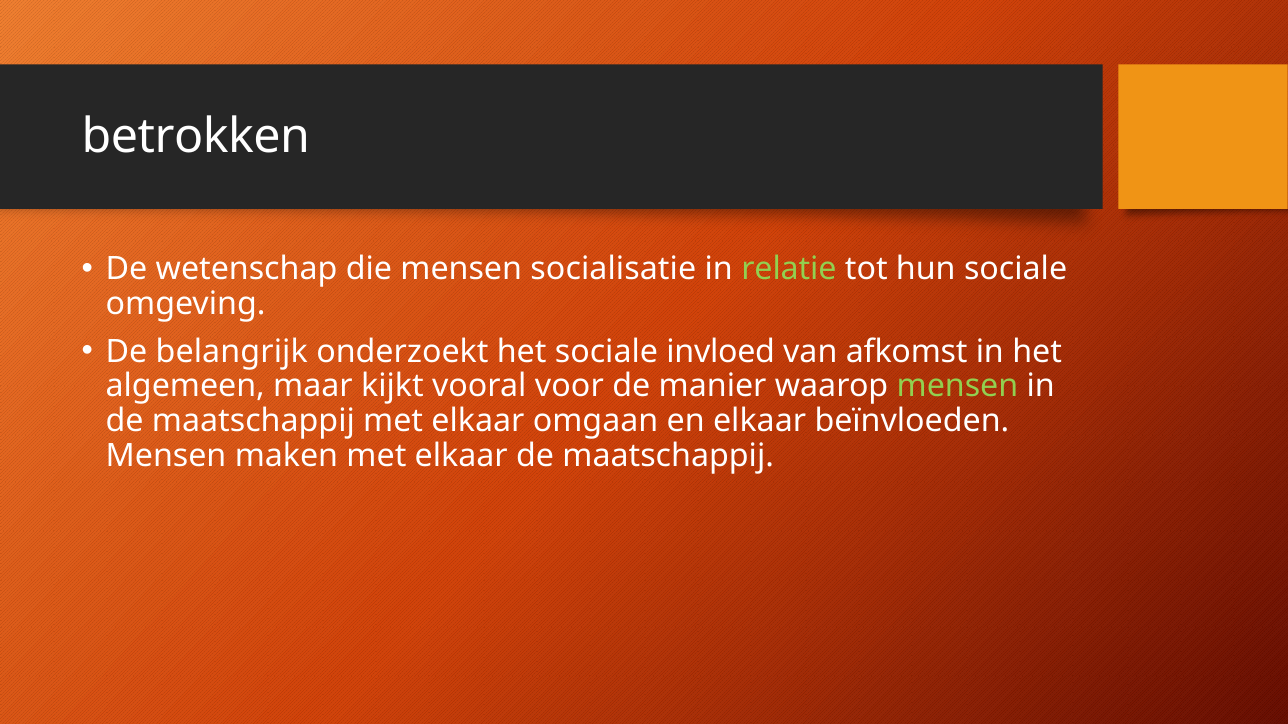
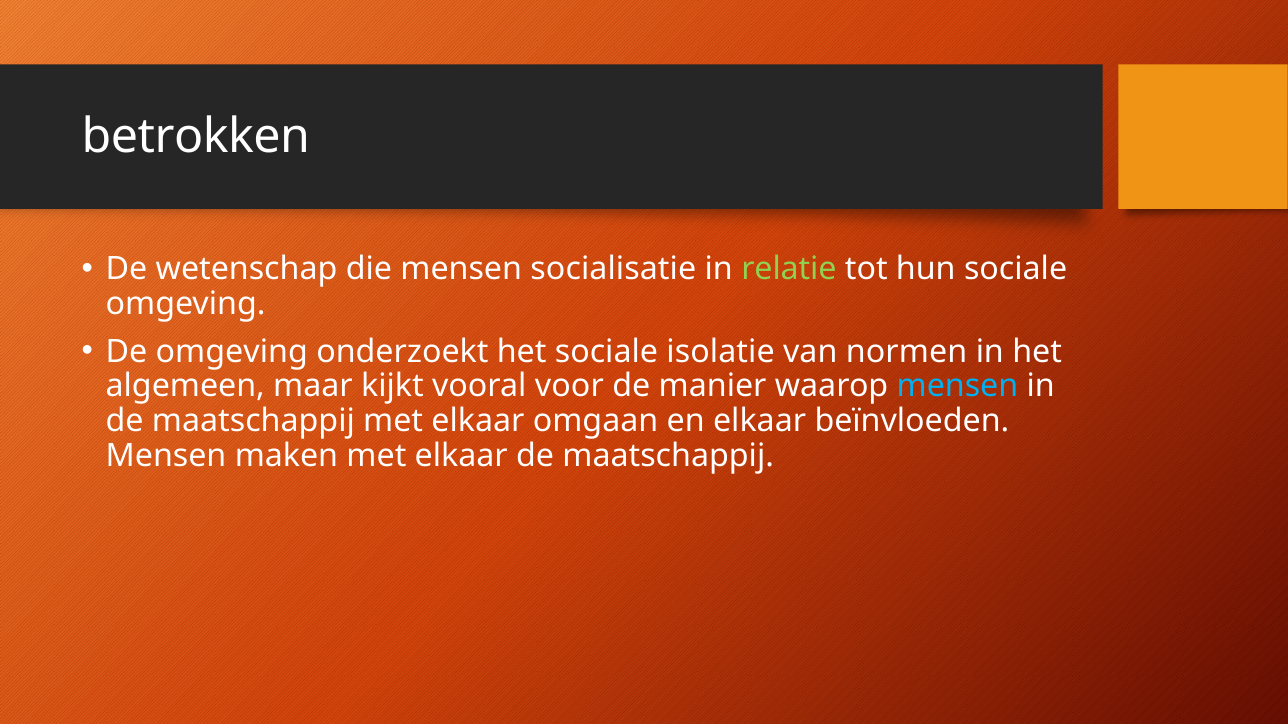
De belangrijk: belangrijk -> omgeving
invloed: invloed -> isolatie
afkomst: afkomst -> normen
mensen at (957, 387) colour: light green -> light blue
